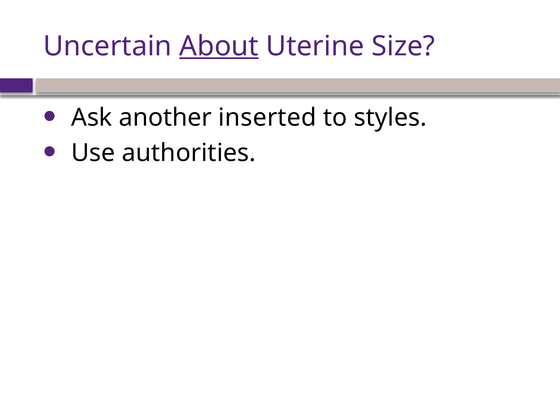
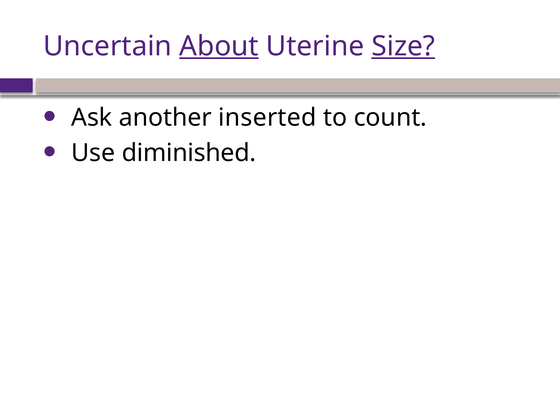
Size underline: none -> present
styles: styles -> count
authorities: authorities -> diminished
